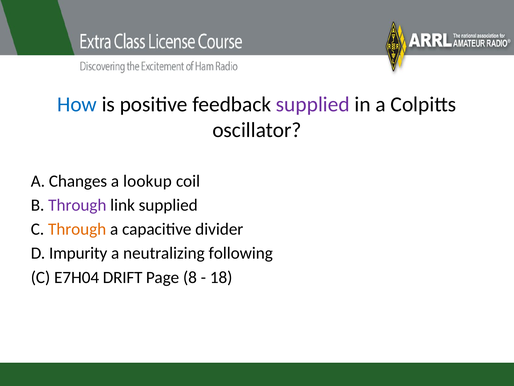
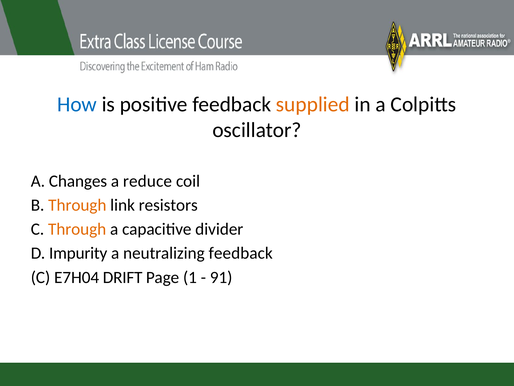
supplied at (313, 104) colour: purple -> orange
lookup: lookup -> reduce
Through at (77, 205) colour: purple -> orange
link supplied: supplied -> resistors
neutralizing following: following -> feedback
8: 8 -> 1
18: 18 -> 91
